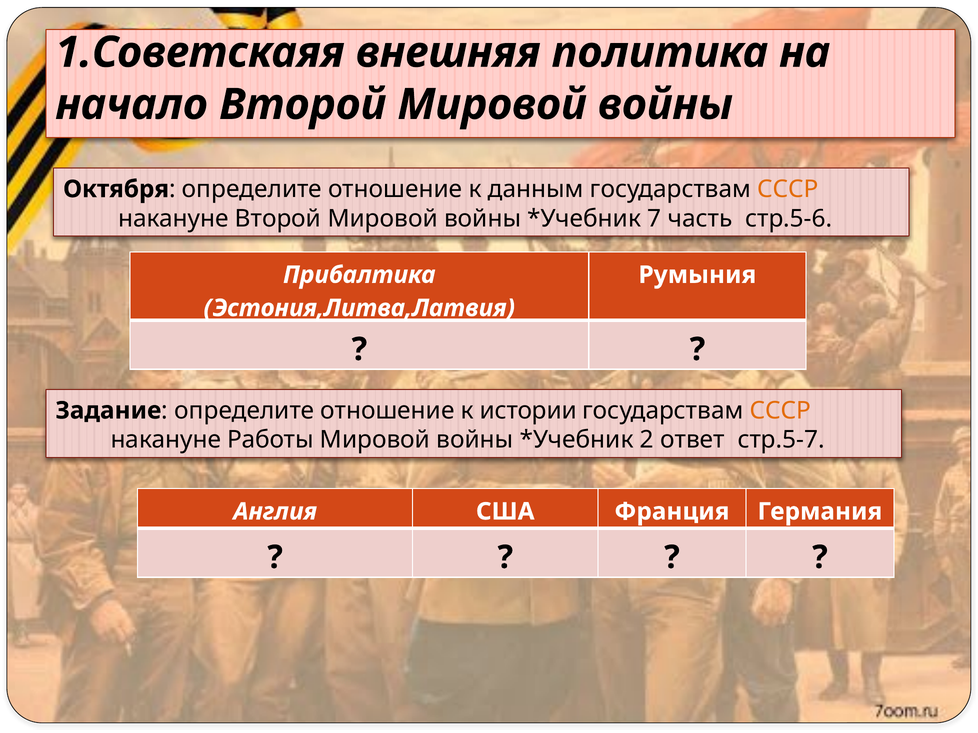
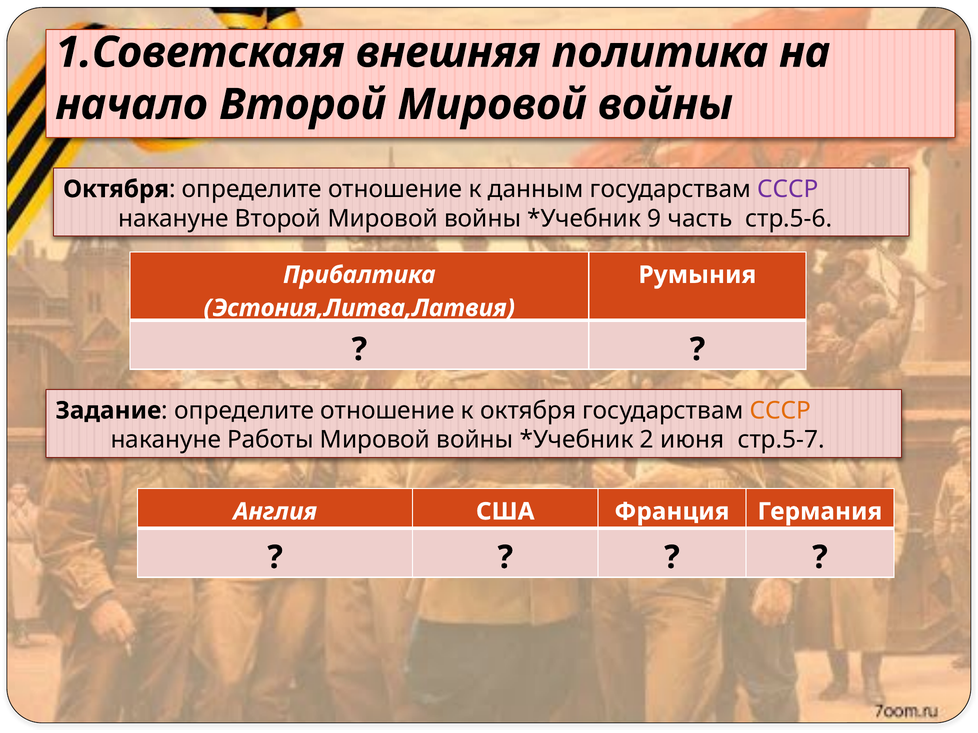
СССР at (788, 189) colour: orange -> purple
7: 7 -> 9
к истории: истории -> октября
ответ: ответ -> июня
